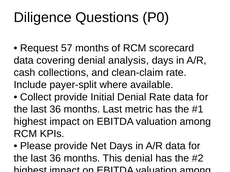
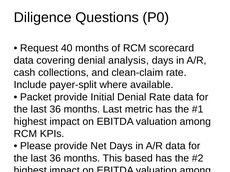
57: 57 -> 40
Collect at (36, 97): Collect -> Packet
This denial: denial -> based
